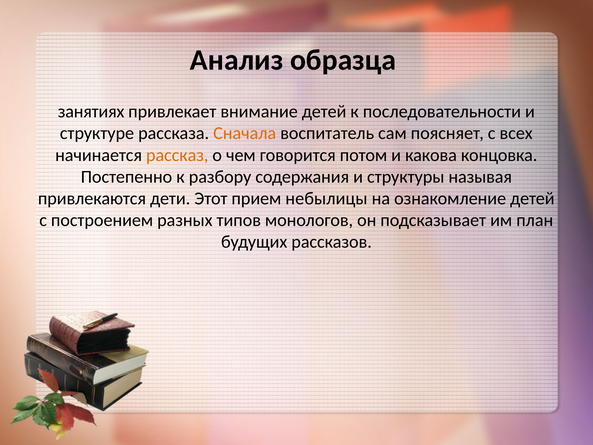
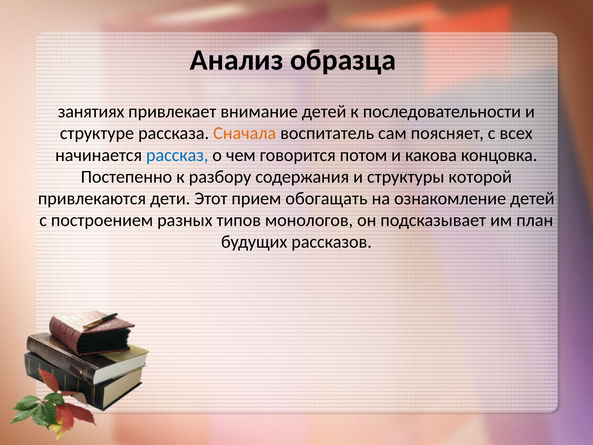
рассказ colour: orange -> blue
называя: называя -> которой
небылицы: небылицы -> обогащать
